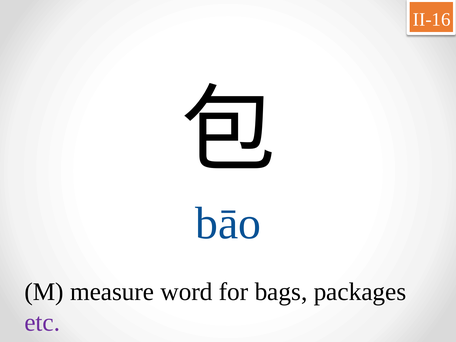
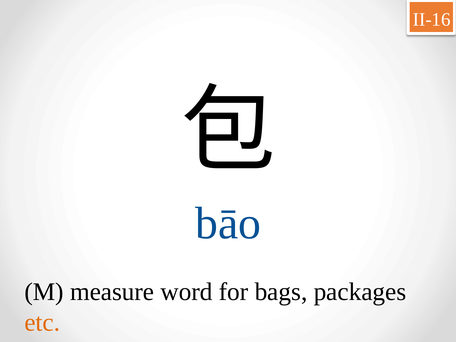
etc colour: purple -> orange
